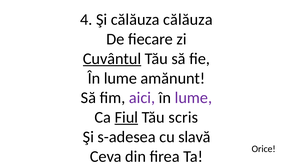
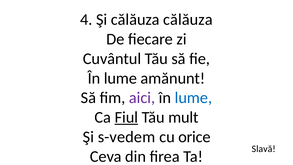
Cuvântul underline: present -> none
lume at (193, 98) colour: purple -> blue
scris: scris -> mult
s-adesea: s-adesea -> s-vedem
slavă: slavă -> orice
Orice: Orice -> Slavă
